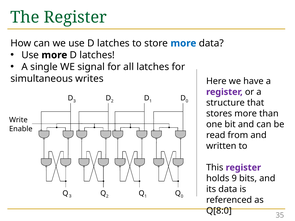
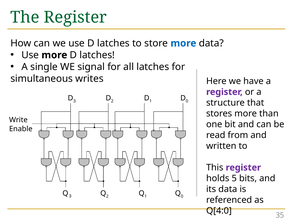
9: 9 -> 5
Q[8:0: Q[8:0 -> Q[4:0
